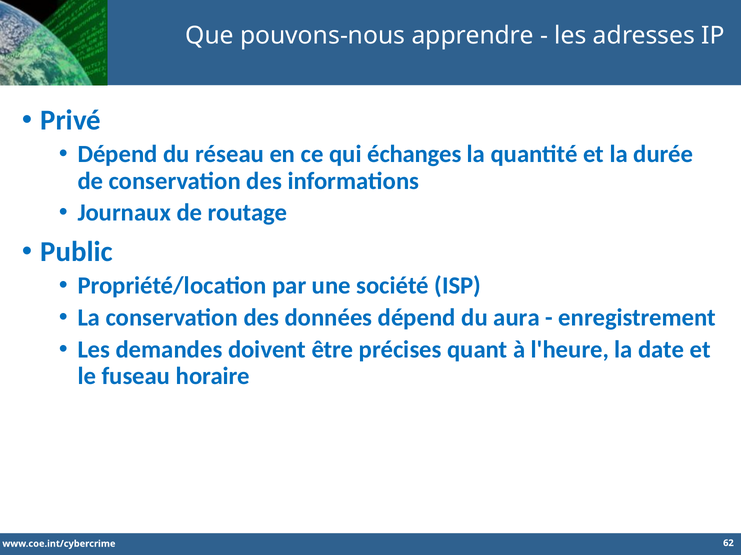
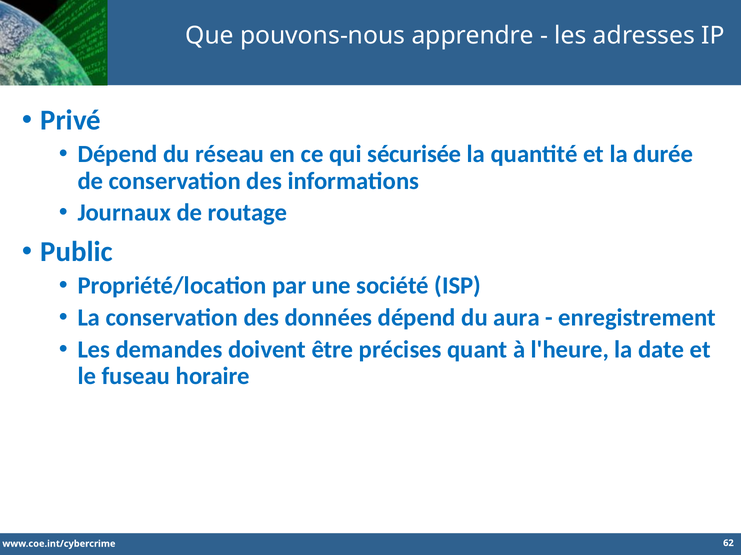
échanges: échanges -> sécurisée
